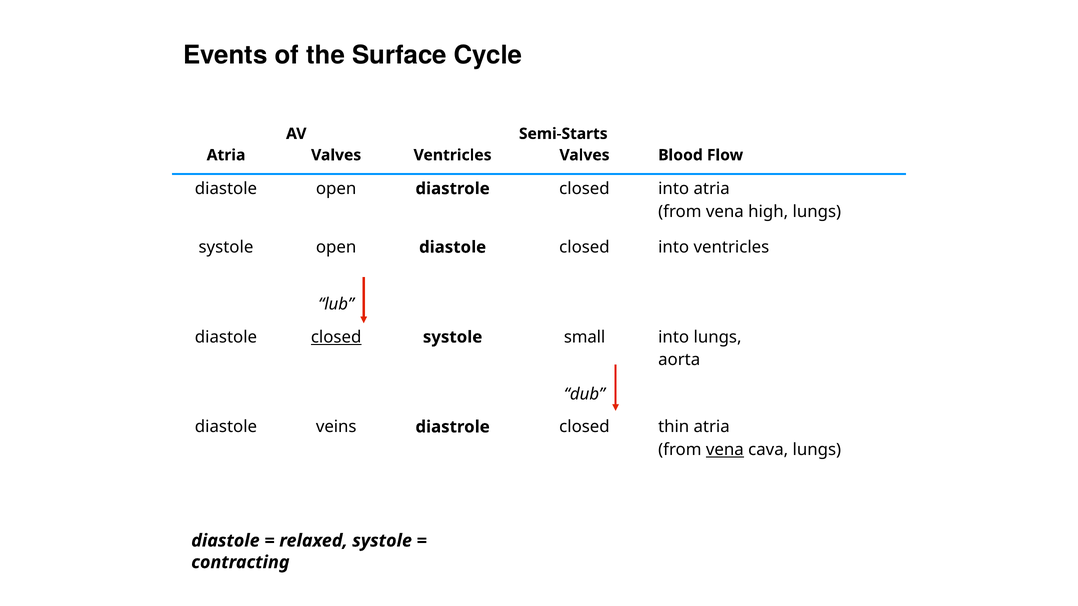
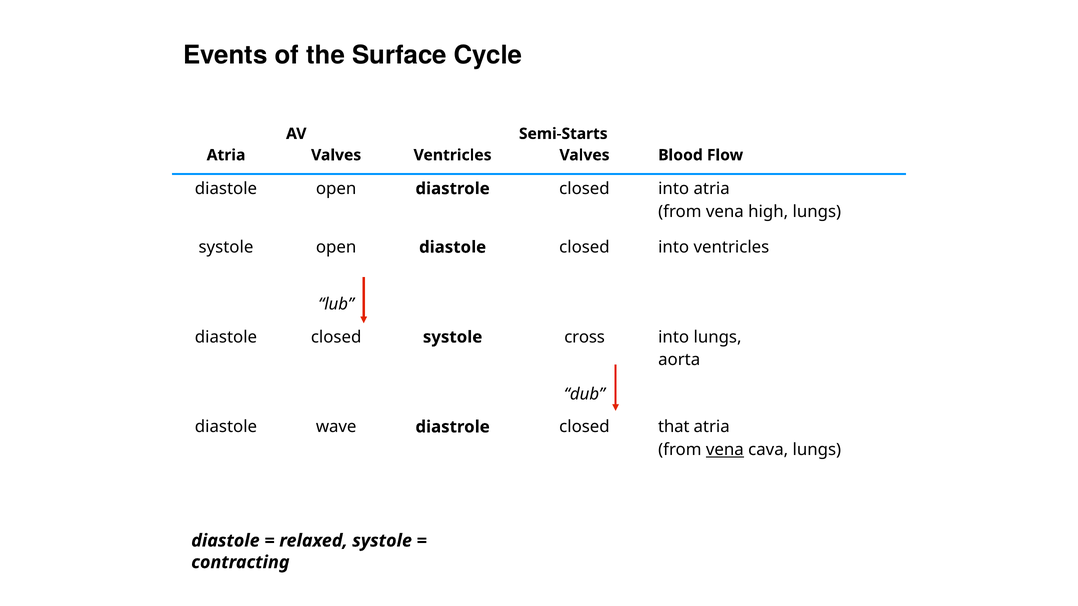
closed at (336, 337) underline: present -> none
small: small -> cross
veins: veins -> wave
thin: thin -> that
